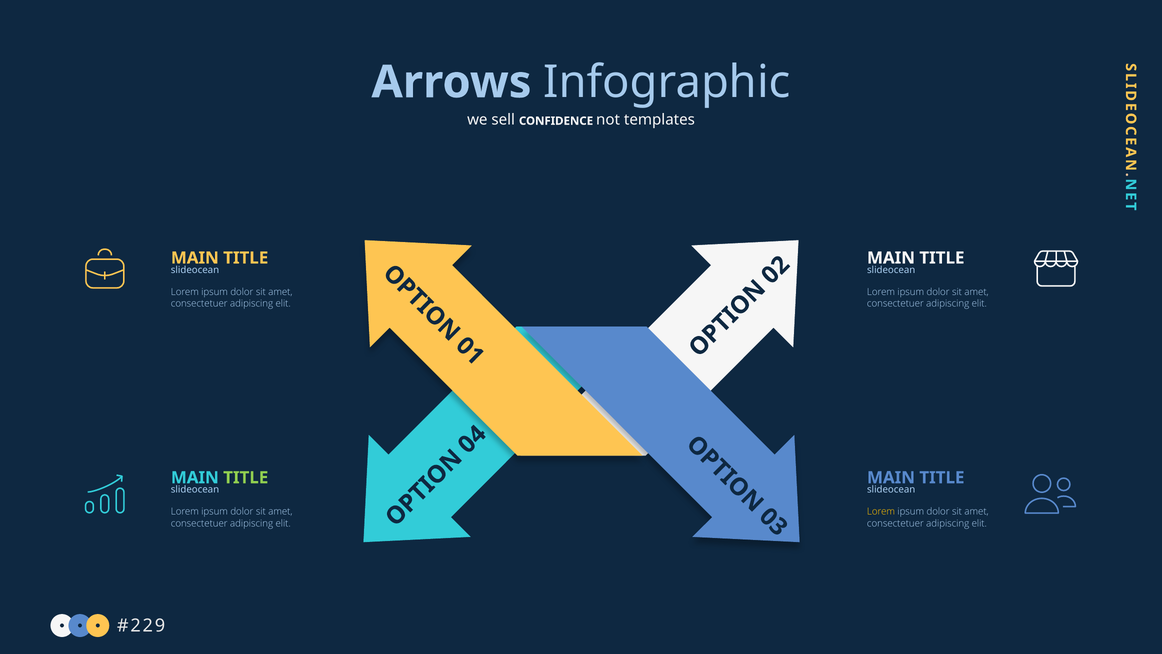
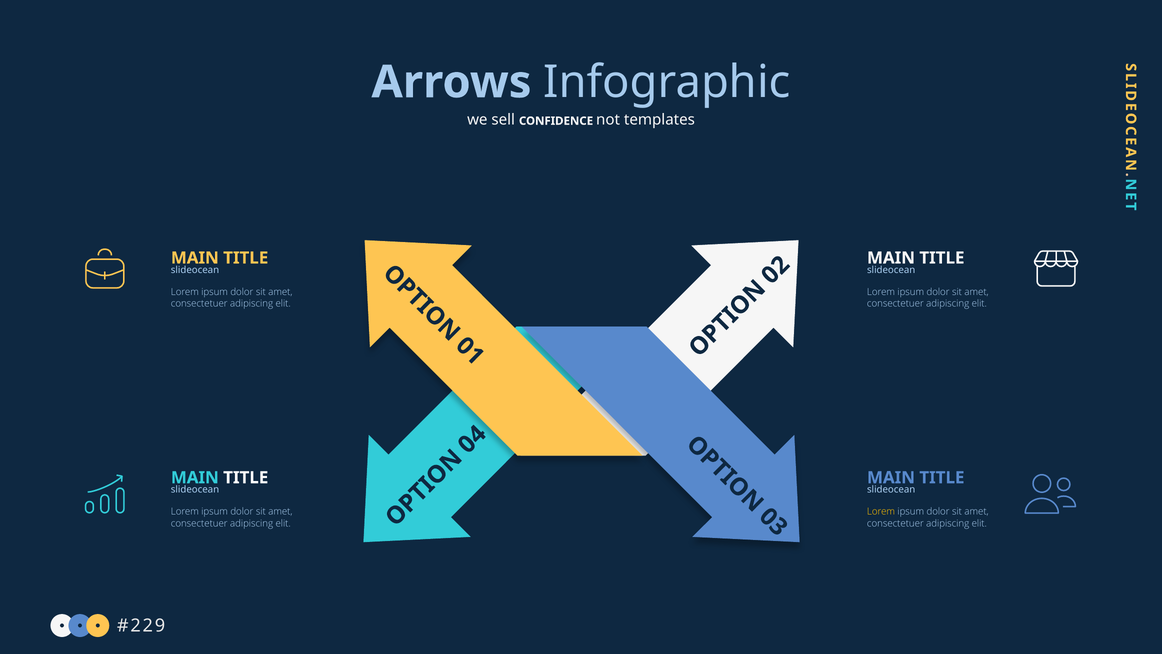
TITLE at (246, 477) colour: light green -> white
